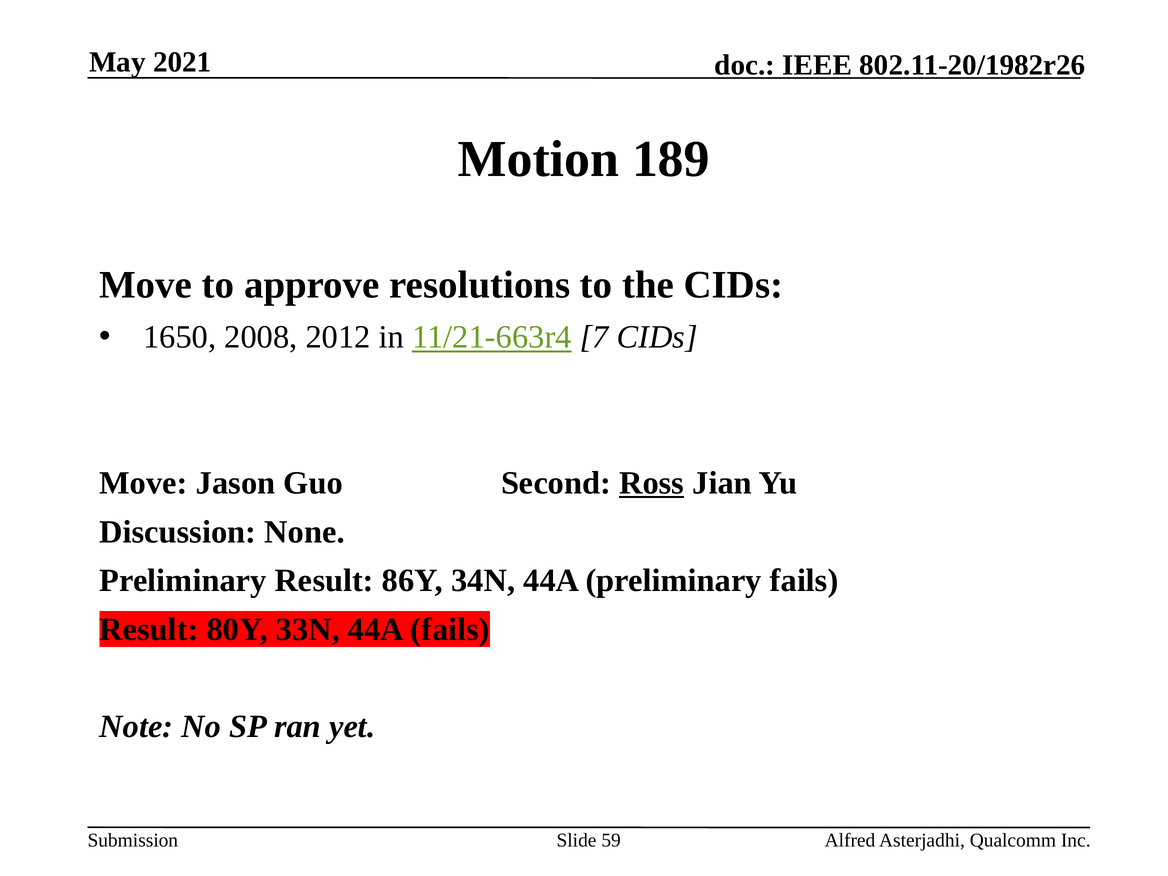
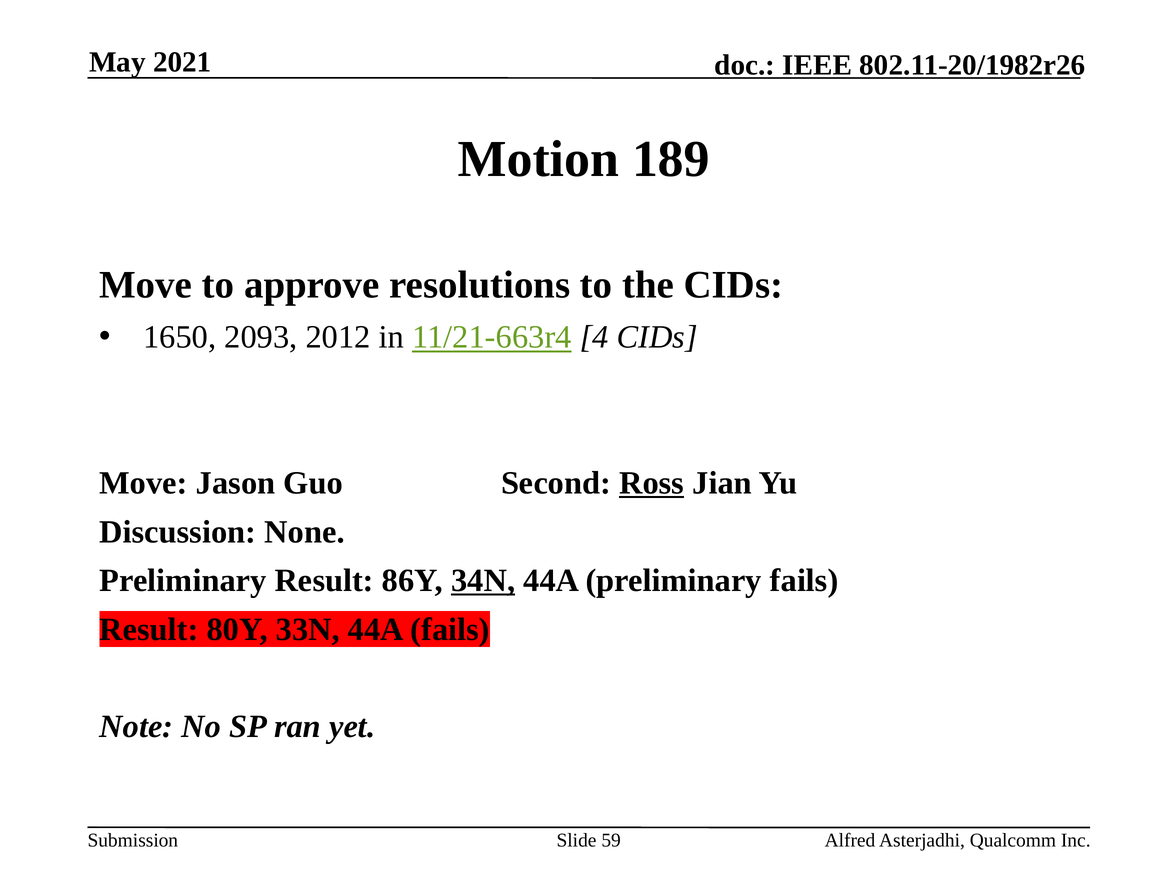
2008: 2008 -> 2093
7: 7 -> 4
34N underline: none -> present
